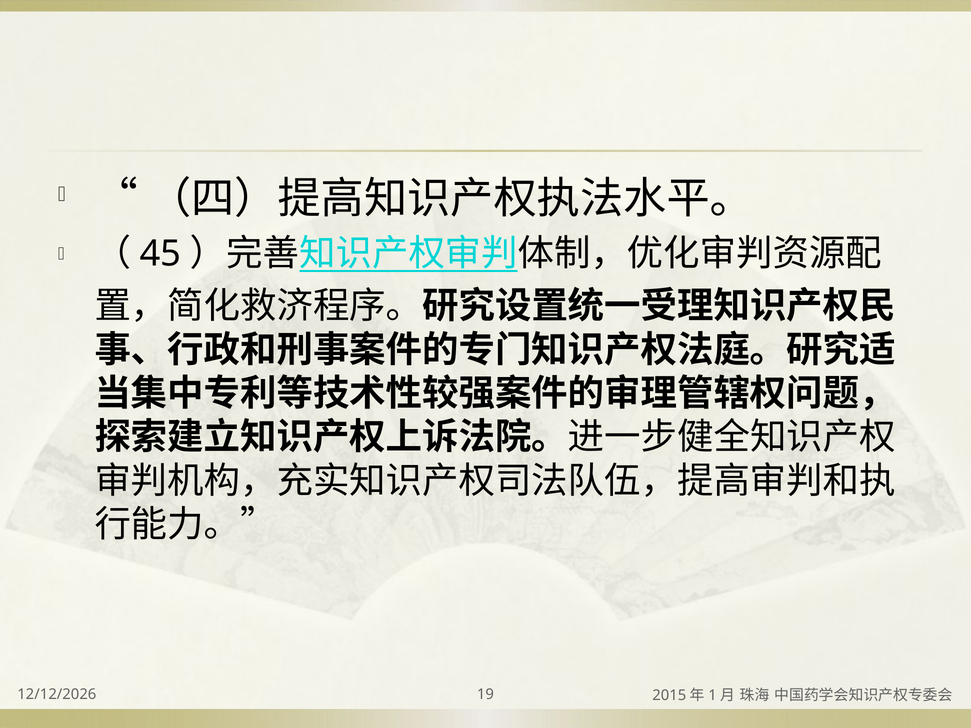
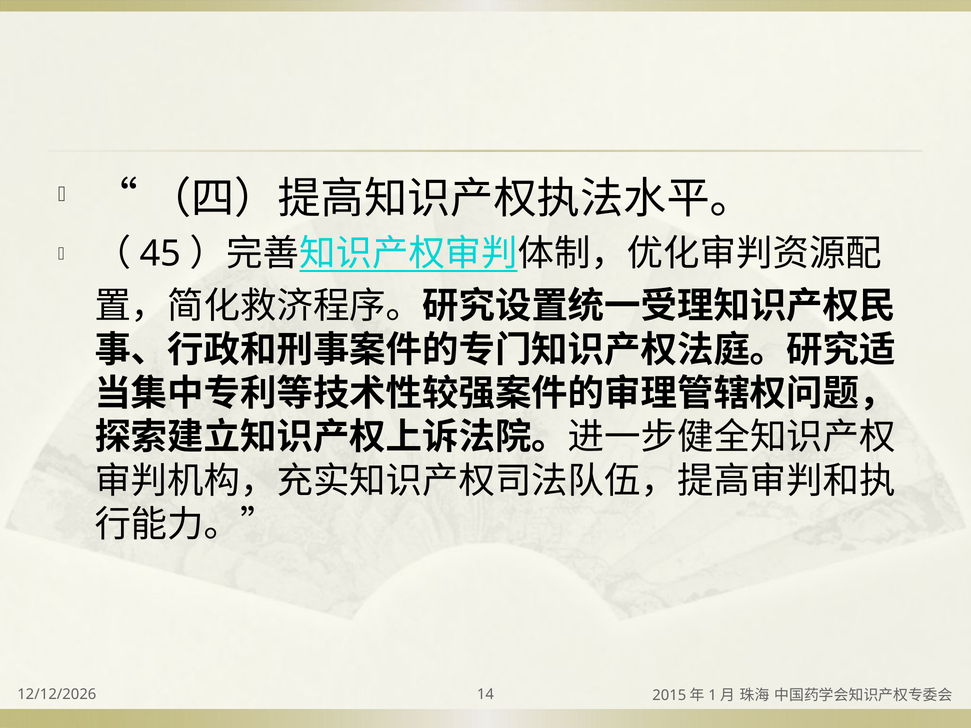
19: 19 -> 14
